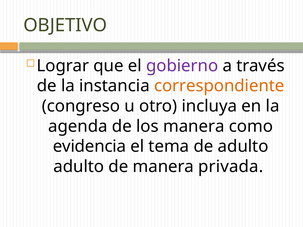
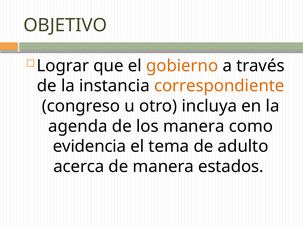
gobierno colour: purple -> orange
adulto at (79, 167): adulto -> acerca
privada: privada -> estados
